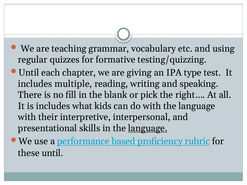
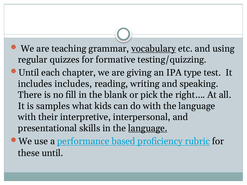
vocabulary underline: none -> present
includes multiple: multiple -> includes
is includes: includes -> samples
